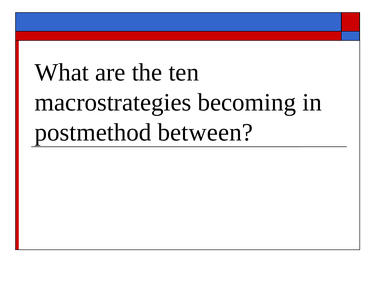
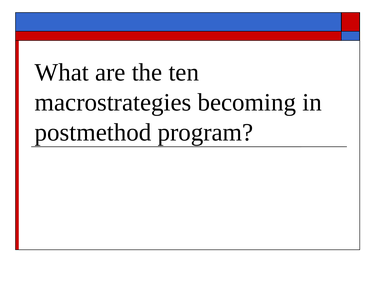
between: between -> program
